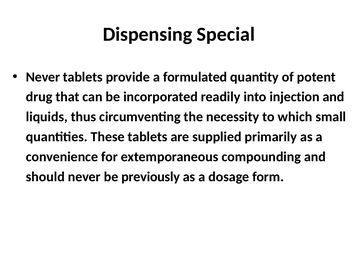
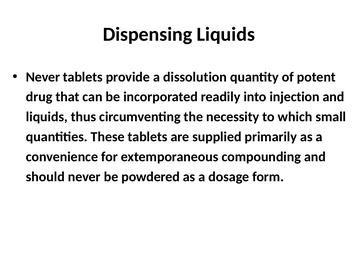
Dispensing Special: Special -> Liquids
formulated: formulated -> dissolution
previously: previously -> powdered
